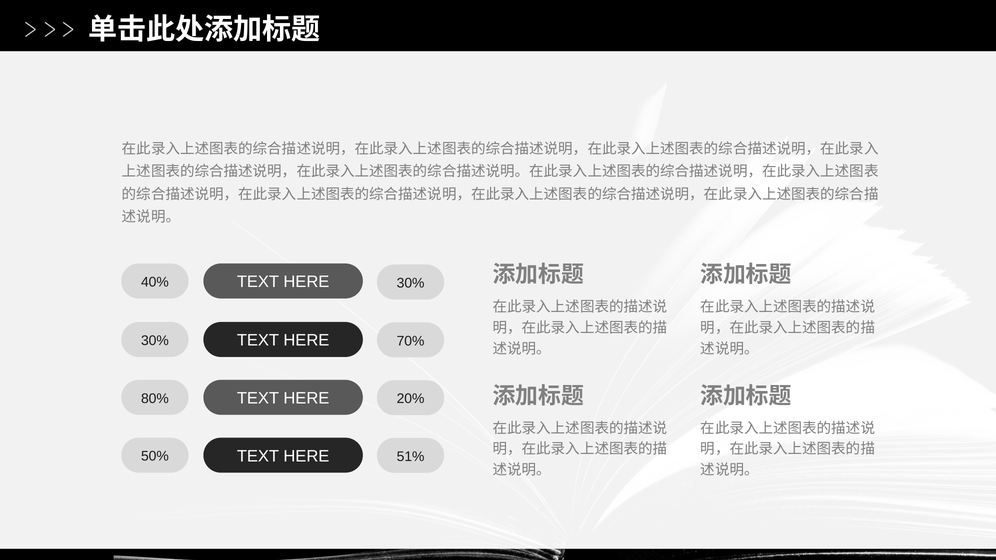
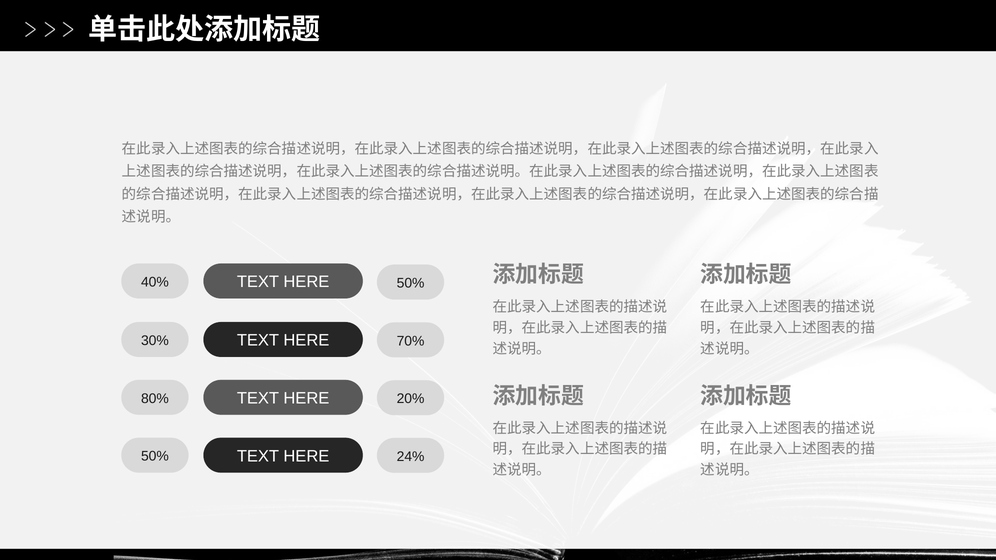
HERE 30%: 30% -> 50%
51%: 51% -> 24%
